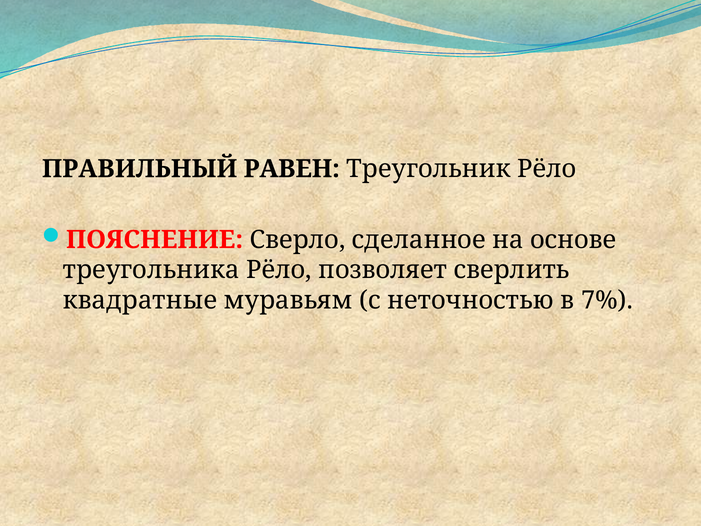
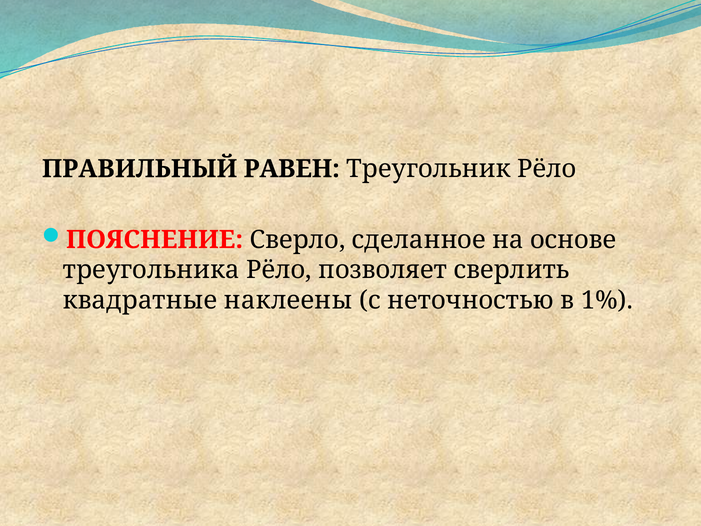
муравьям: муравьям -> наклеены
7%: 7% -> 1%
